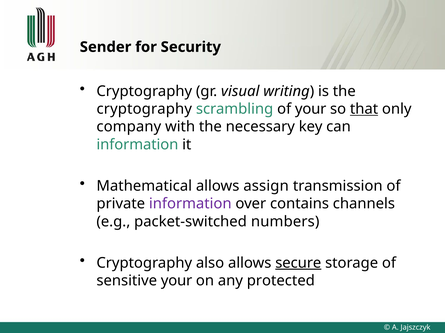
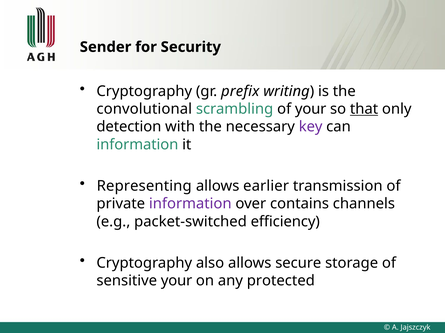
visual: visual -> prefix
cryptography at (144, 109): cryptography -> convolutional
company: company -> detection
key colour: black -> purple
Mathematical: Mathematical -> Representing
assign: assign -> earlier
numbers: numbers -> efficiency
secure underline: present -> none
